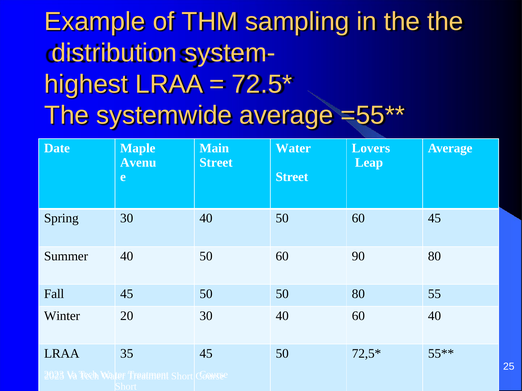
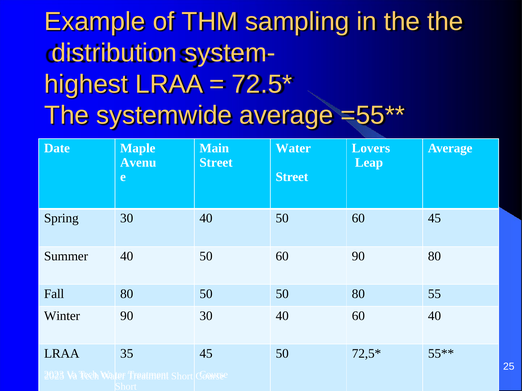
Fall 45: 45 -> 80
Winter 20: 20 -> 90
